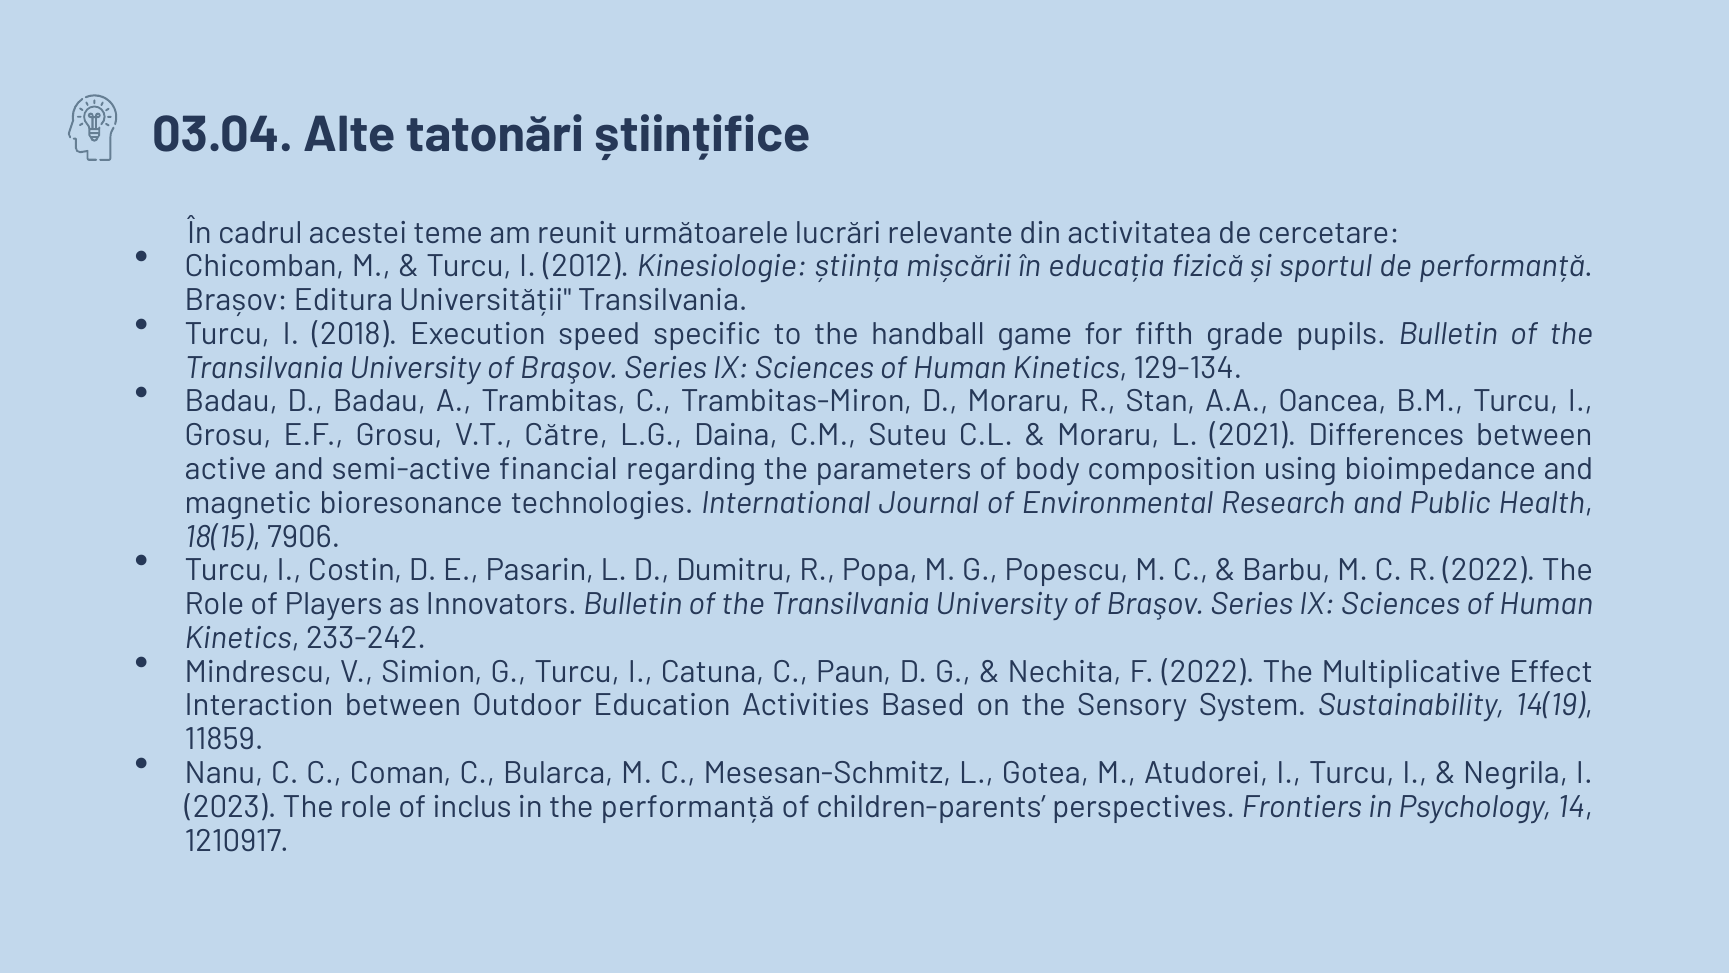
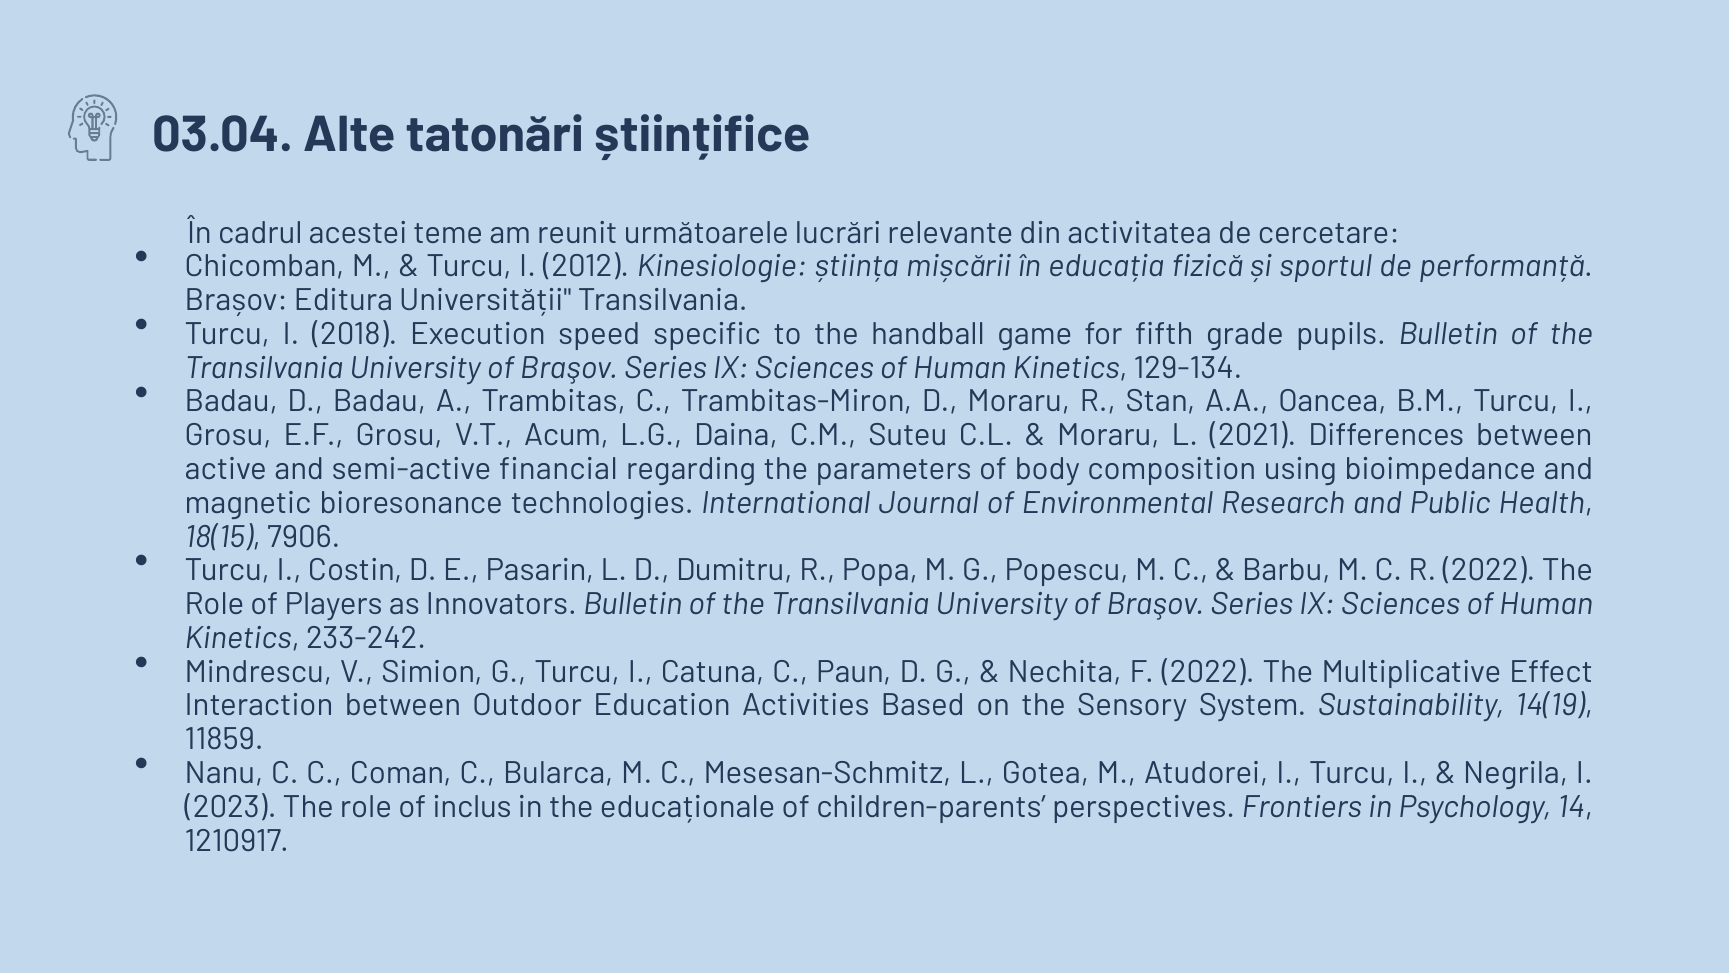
Către: Către -> Acum
the performanță: performanță -> educaționale
